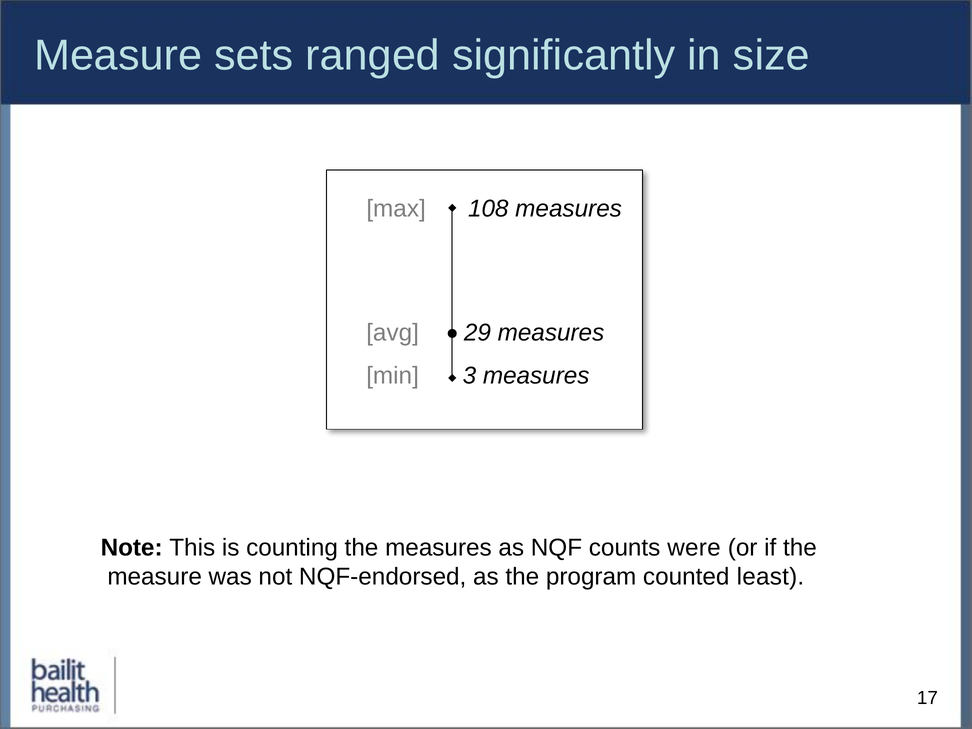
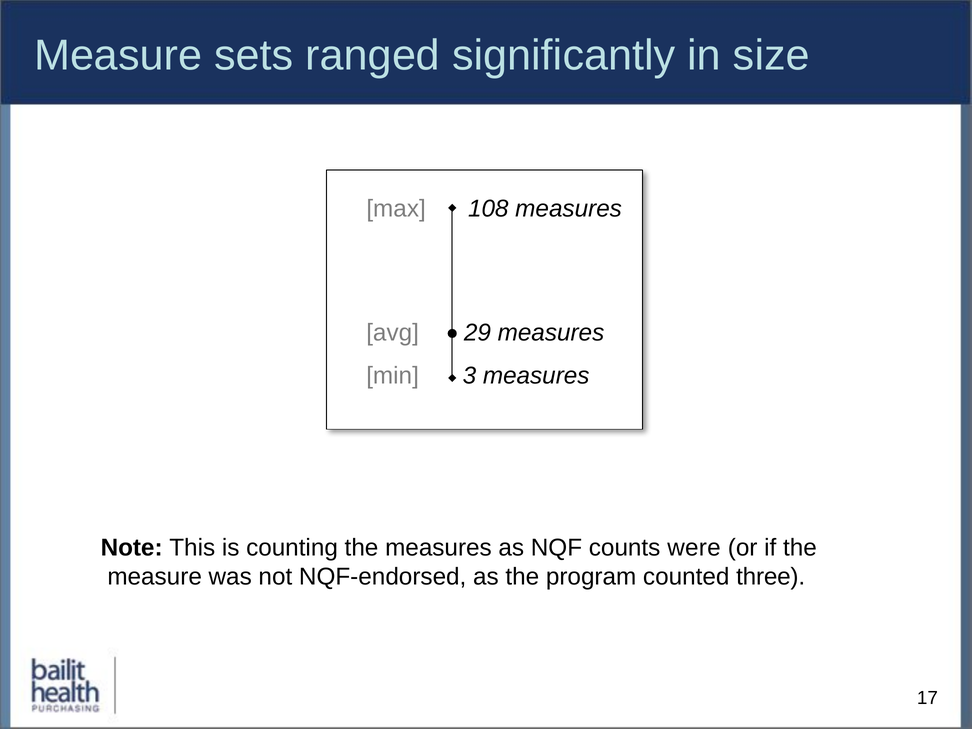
least: least -> three
